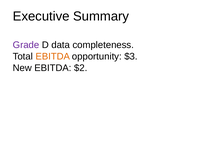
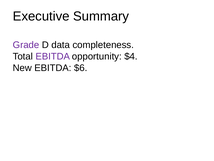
EBITDA at (53, 56) colour: orange -> purple
$3: $3 -> $4
$2: $2 -> $6
